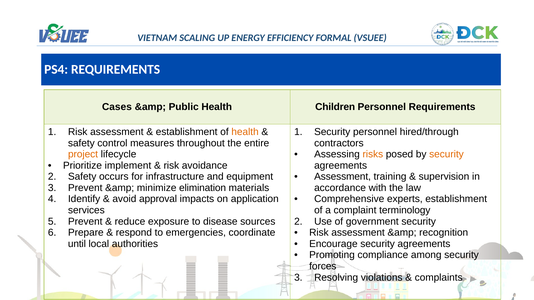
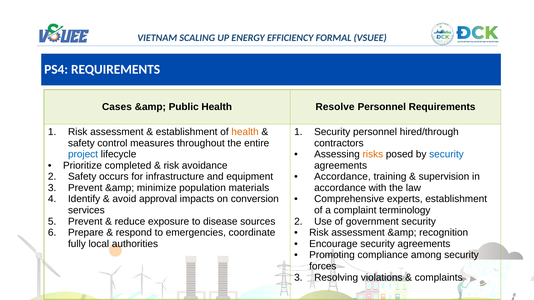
Children: Children -> Resolve
security at (446, 154) colour: orange -> blue
project colour: orange -> blue
implement: implement -> completed
Assessment at (343, 177): Assessment -> Accordance
elimination: elimination -> population
application: application -> conversion
until: until -> fully
